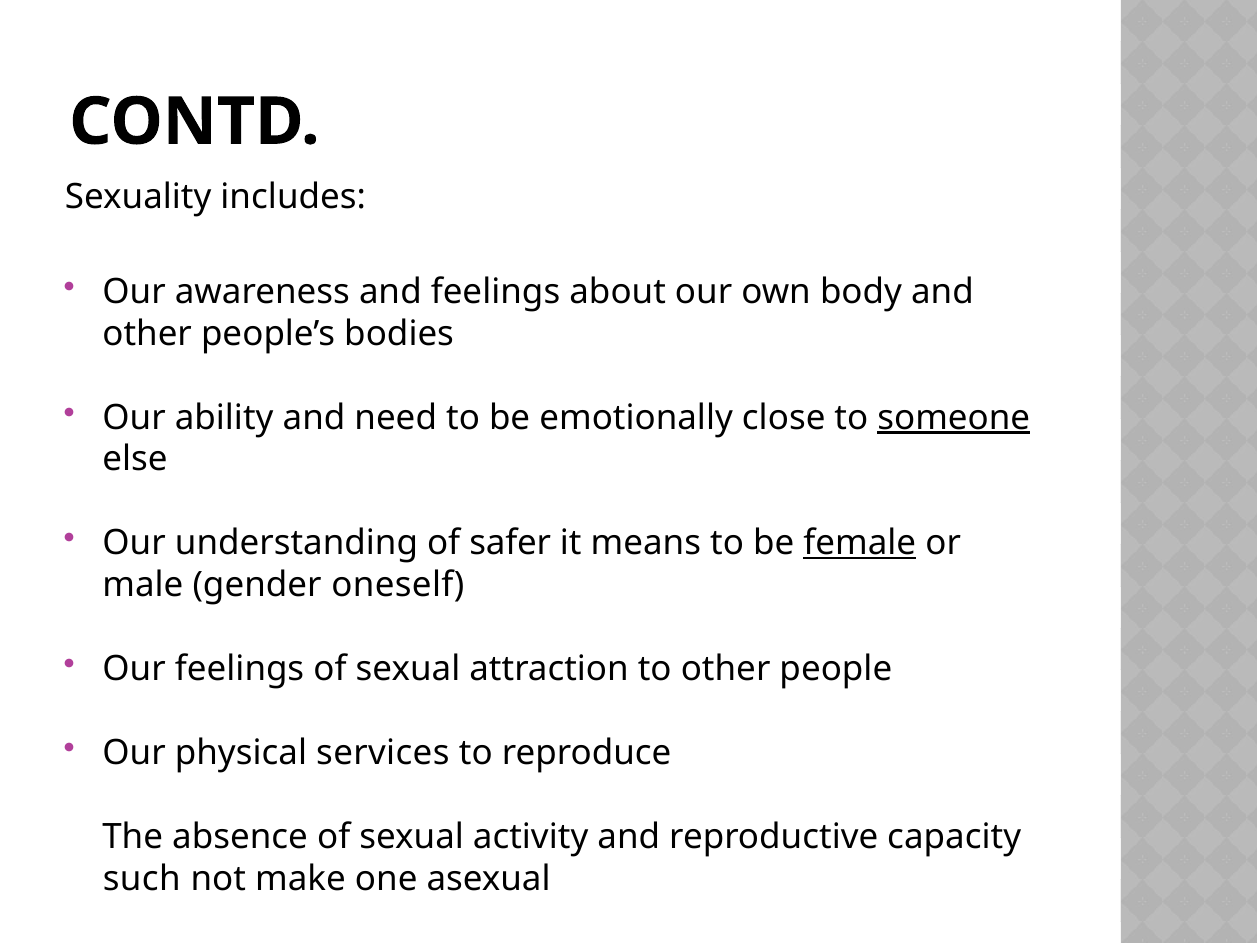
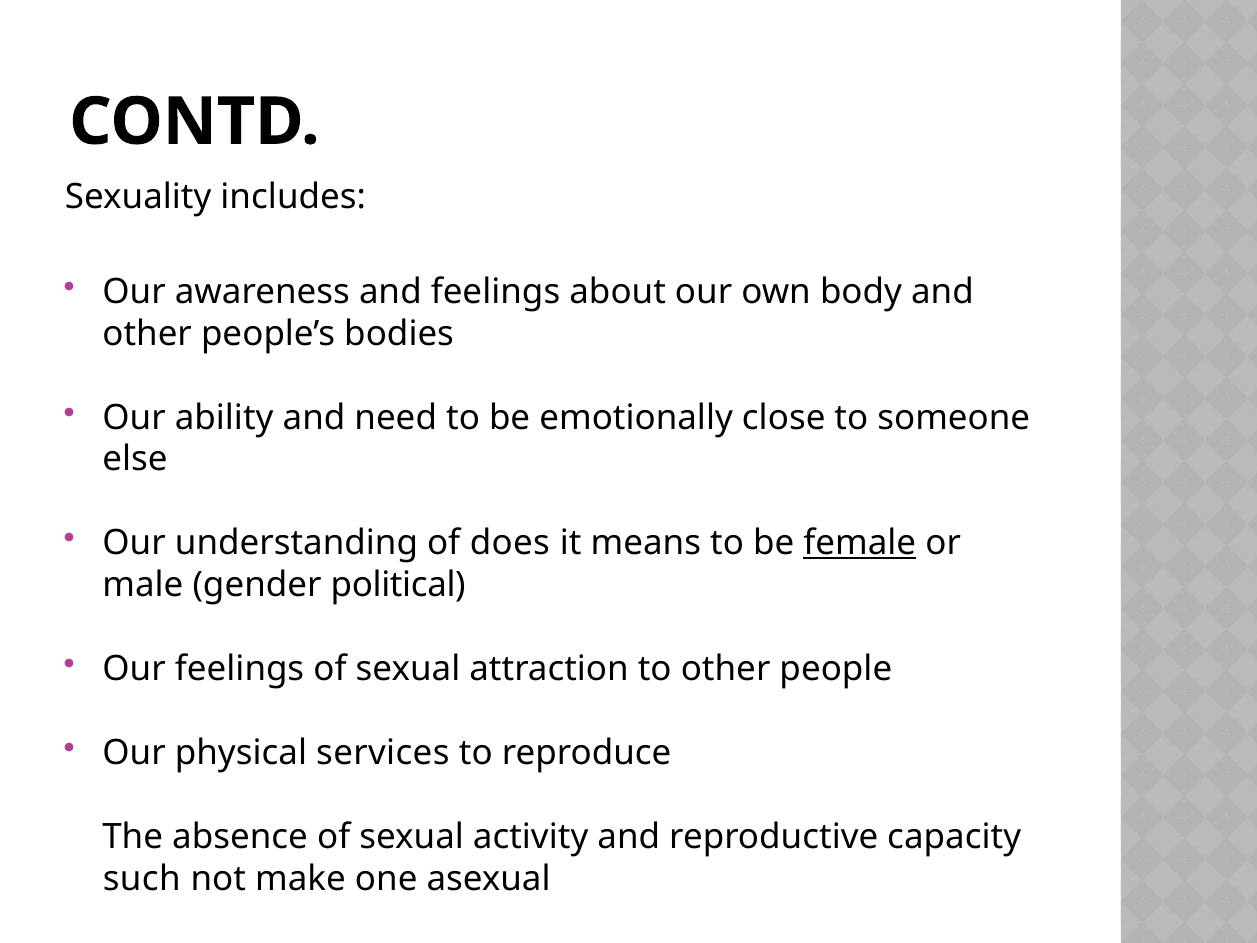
someone underline: present -> none
safer: safer -> does
oneself: oneself -> political
